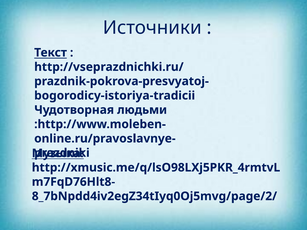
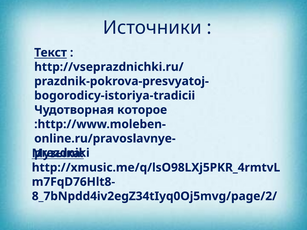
людьми: людьми -> которое
